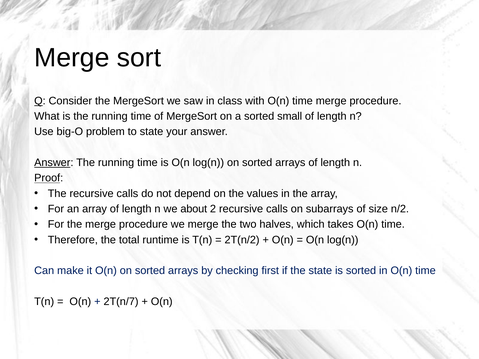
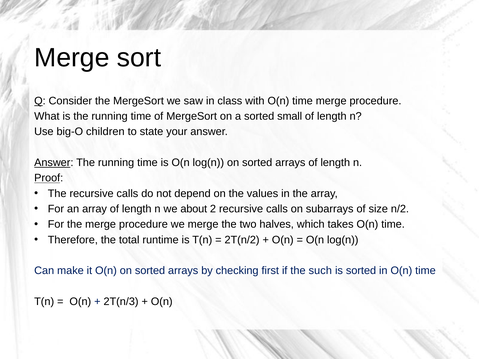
problem: problem -> children
the state: state -> such
2T(n/7: 2T(n/7 -> 2T(n/3
